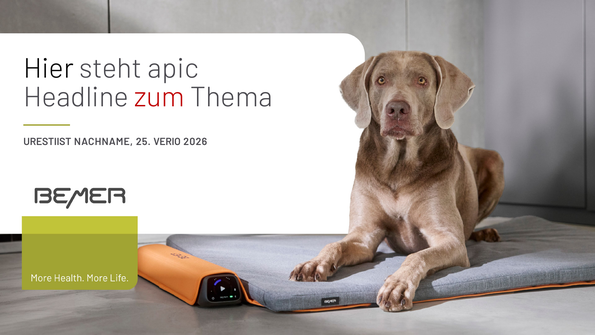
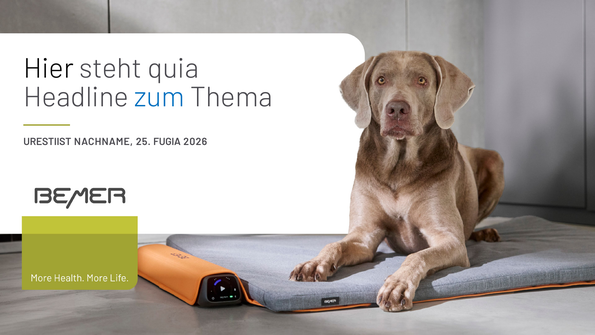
apic: apic -> quia
zum colour: red -> blue
VERIO: VERIO -> FUGIA
